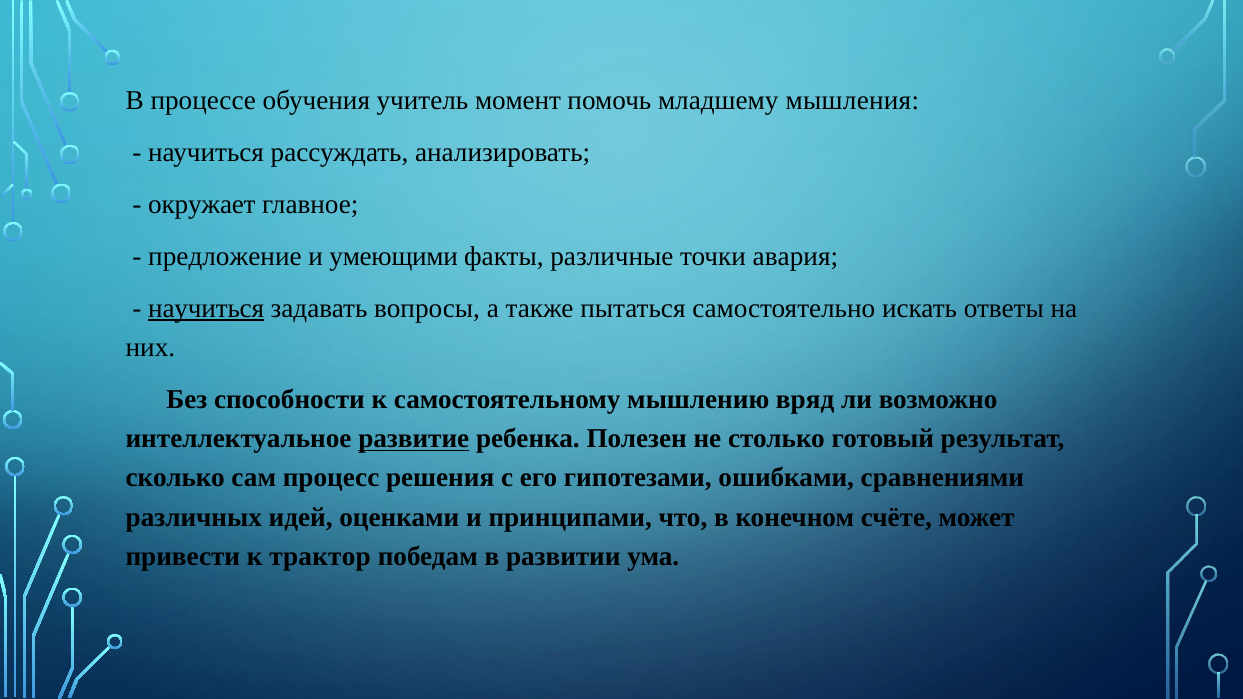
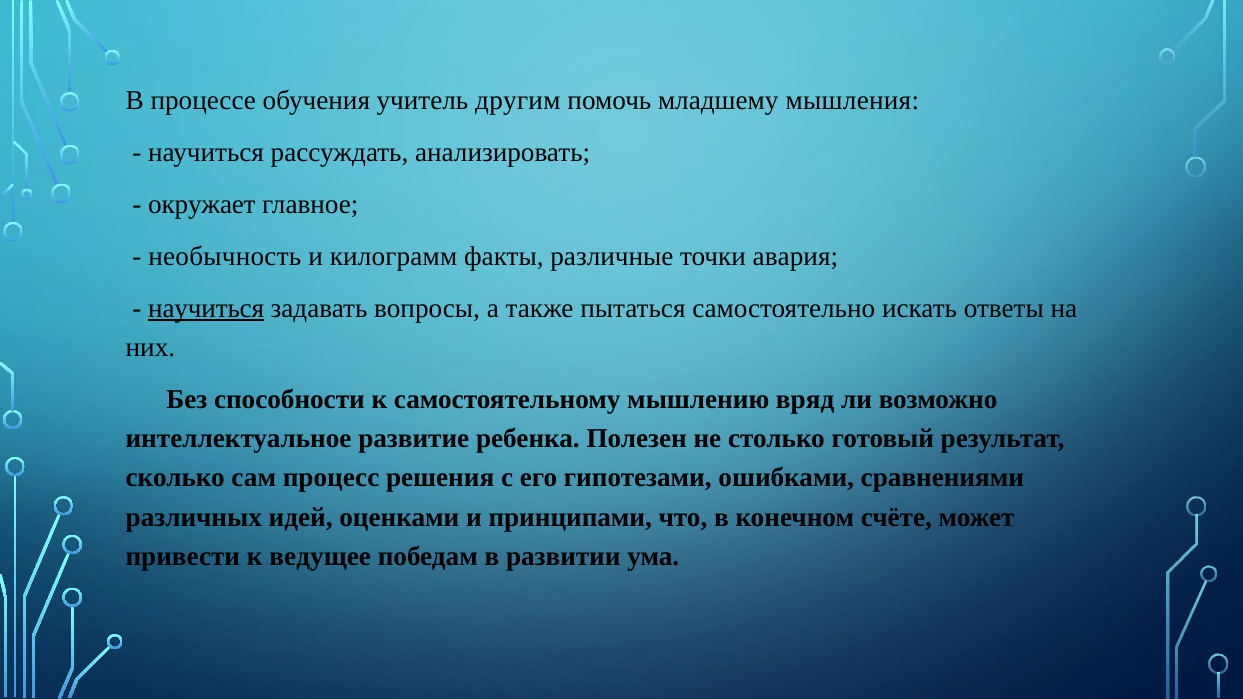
момент: момент -> другим
предложение: предложение -> необычность
умеющими: умеющими -> килограмм
развитие underline: present -> none
трактор: трактор -> ведущее
